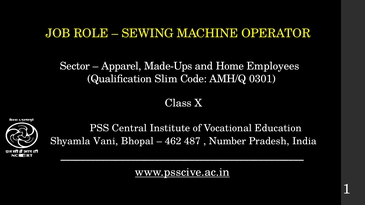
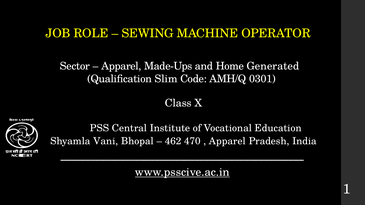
Employees: Employees -> Generated
487: 487 -> 470
Number at (227, 141): Number -> Apparel
